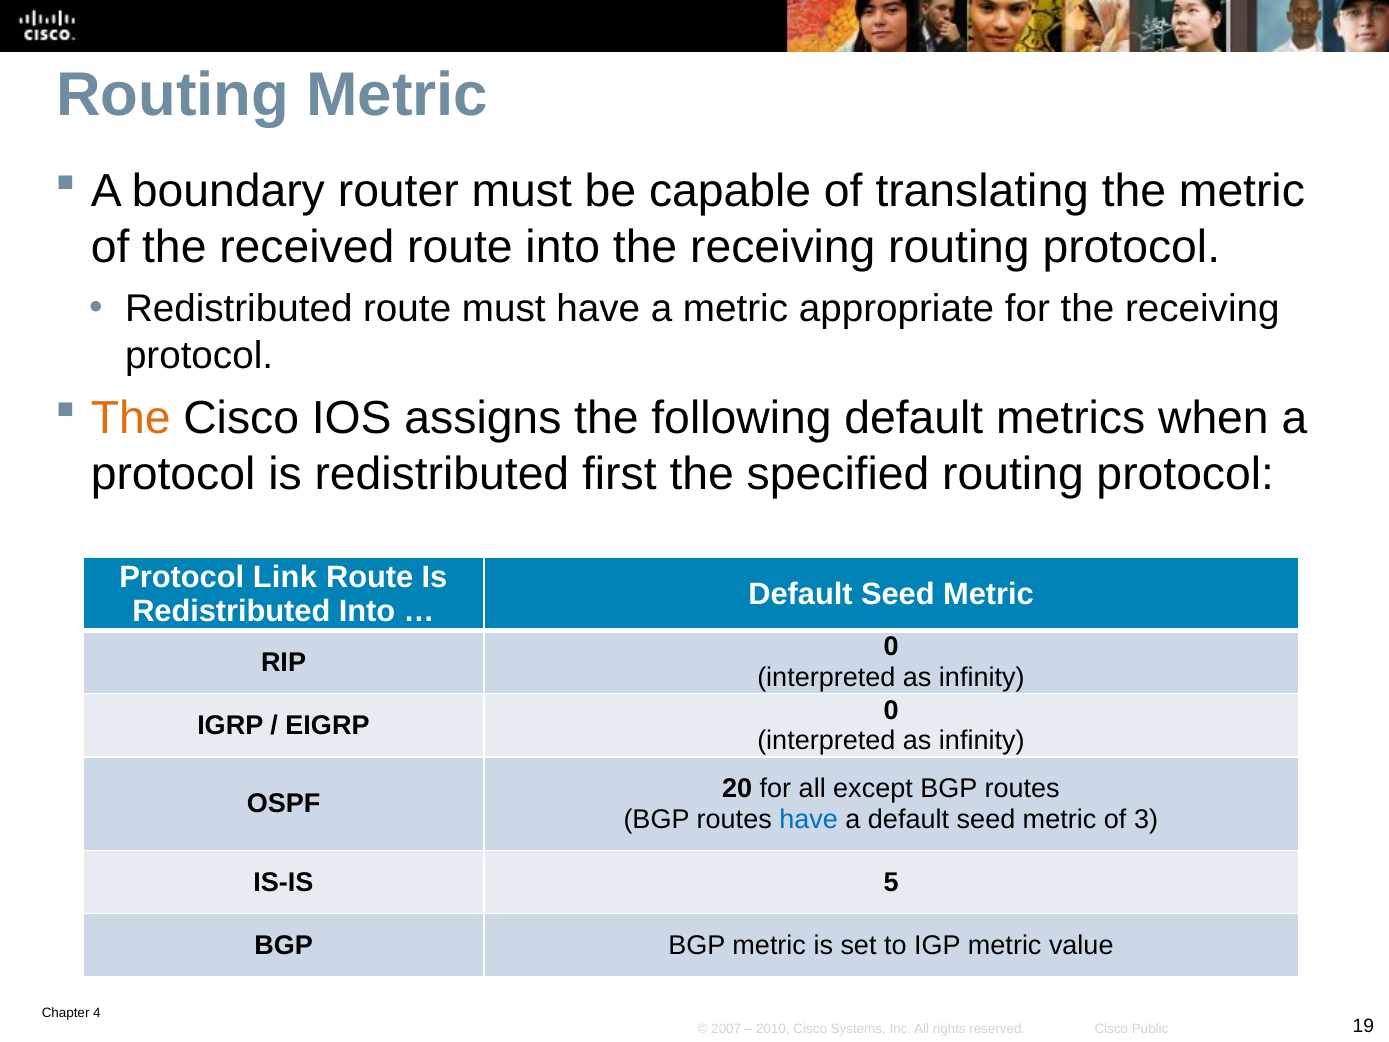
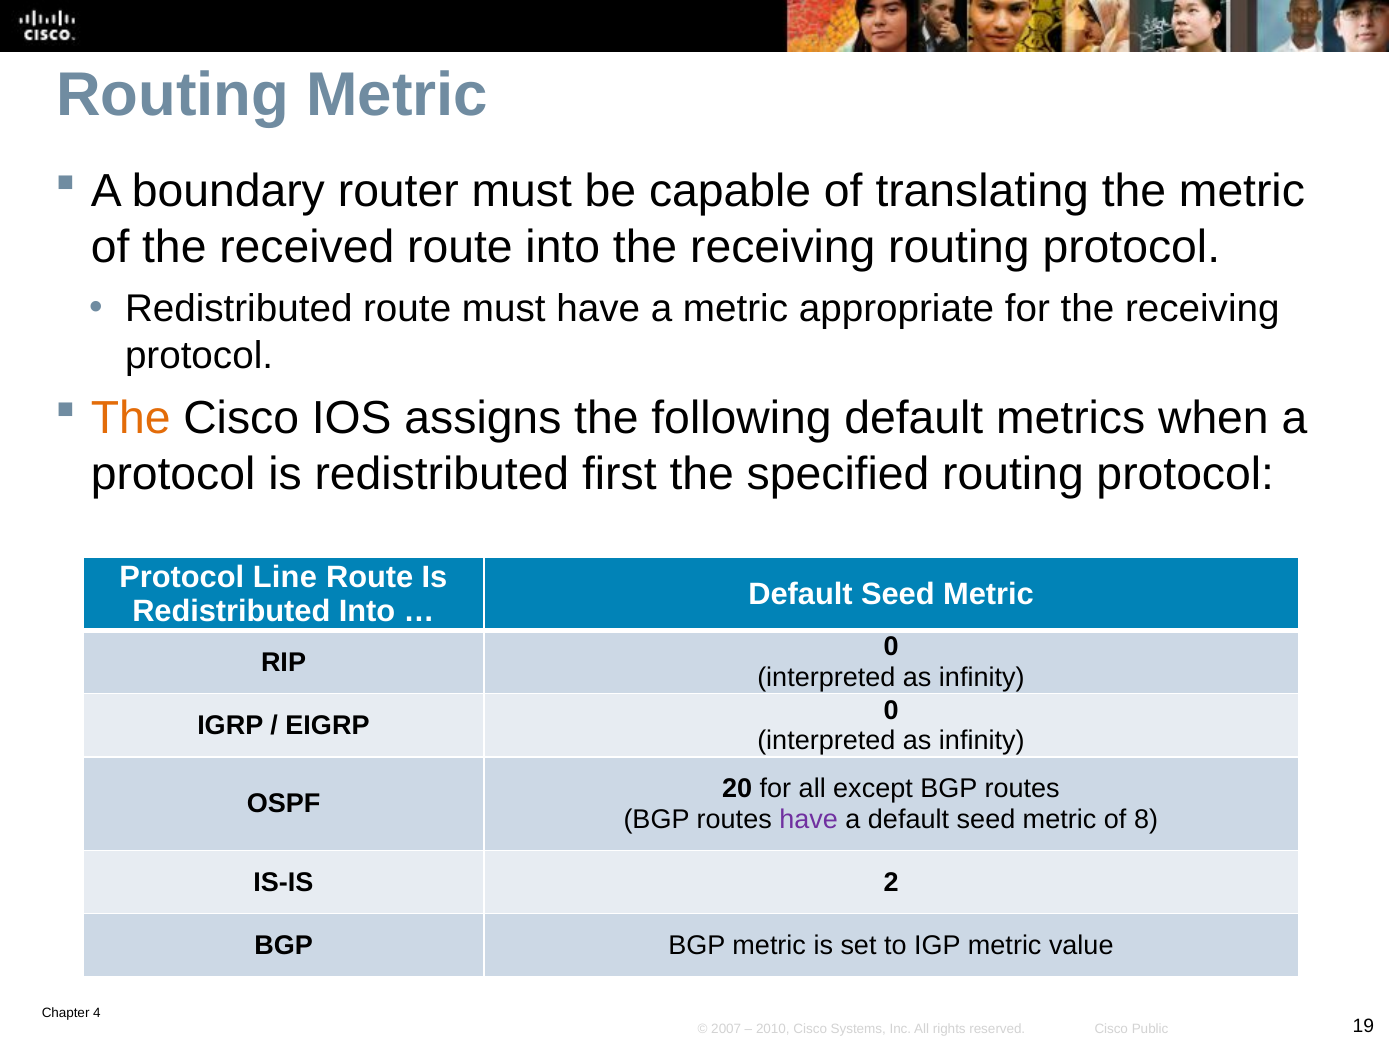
Link: Link -> Line
have at (809, 819) colour: blue -> purple
3: 3 -> 8
5: 5 -> 2
